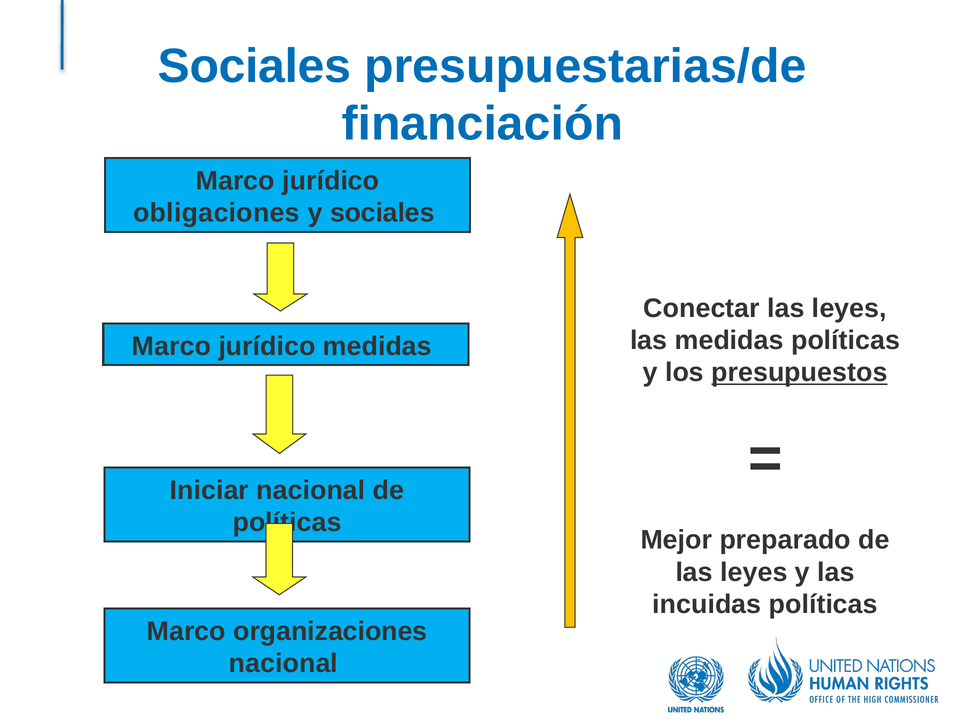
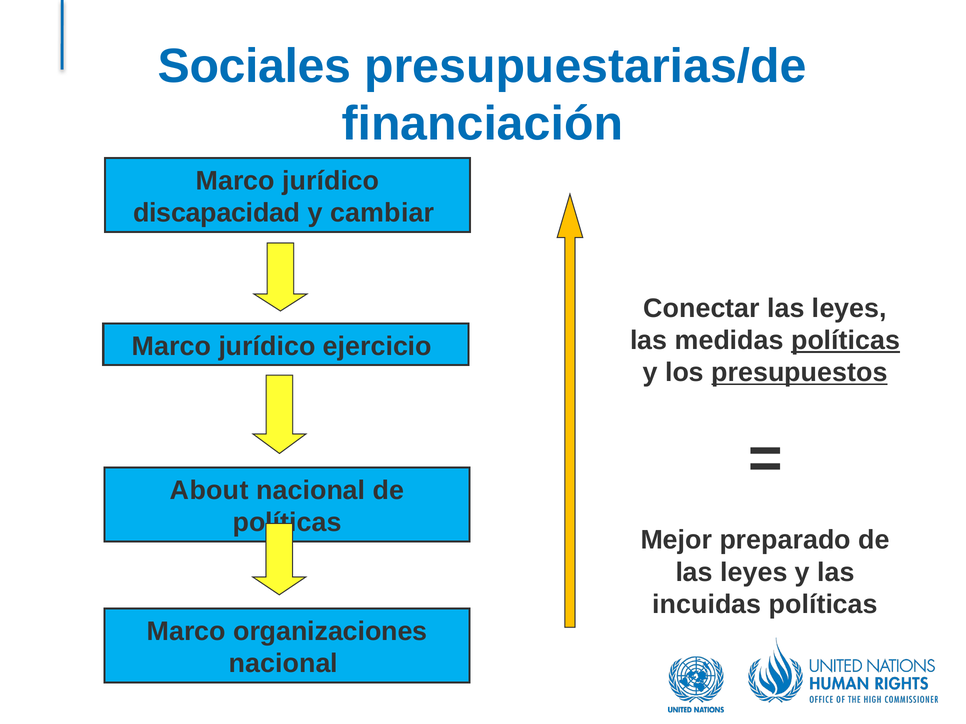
obligaciones: obligaciones -> discapacidad
y sociales: sociales -> cambiar
políticas at (846, 341) underline: none -> present
jurídico medidas: medidas -> ejercicio
Iniciar: Iniciar -> About
